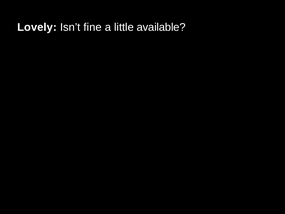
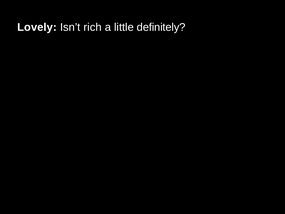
fine: fine -> rich
available: available -> definitely
